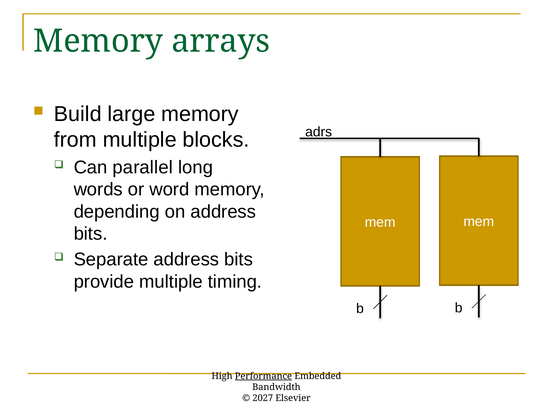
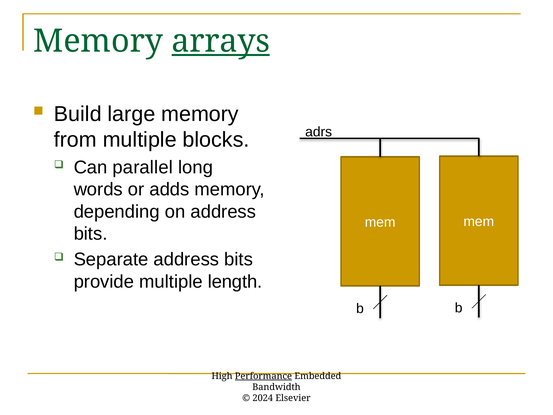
arrays underline: none -> present
word: word -> adds
timing: timing -> length
2027: 2027 -> 2024
